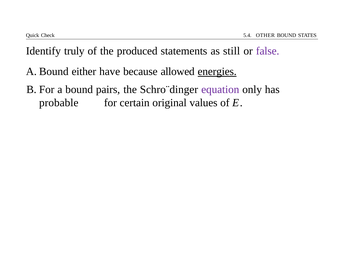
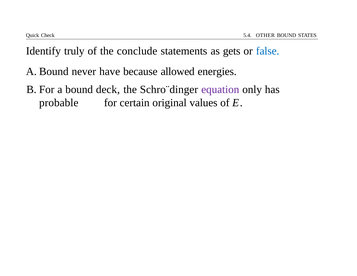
produced: produced -> conclude
still: still -> gets
false colour: purple -> blue
either: either -> never
energies underline: present -> none
pairs: pairs -> deck
